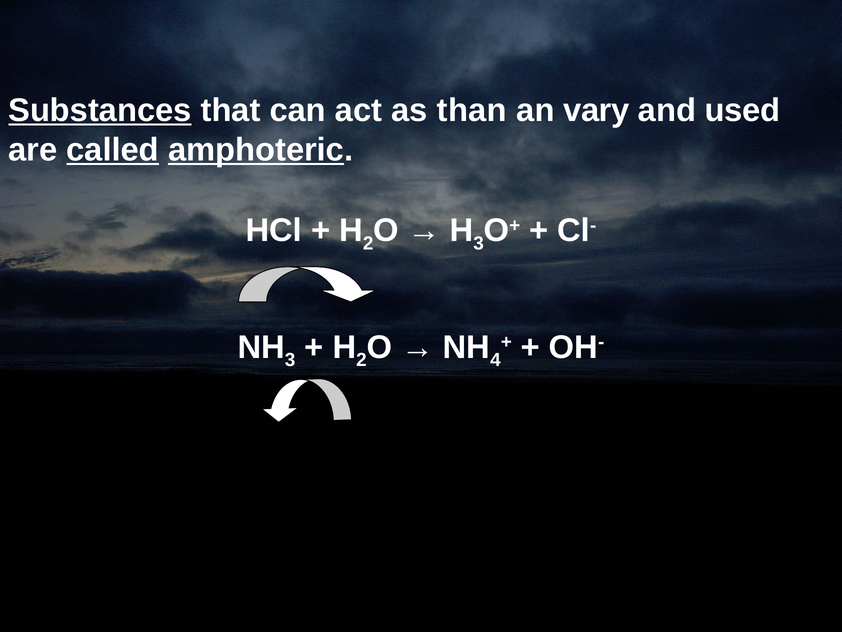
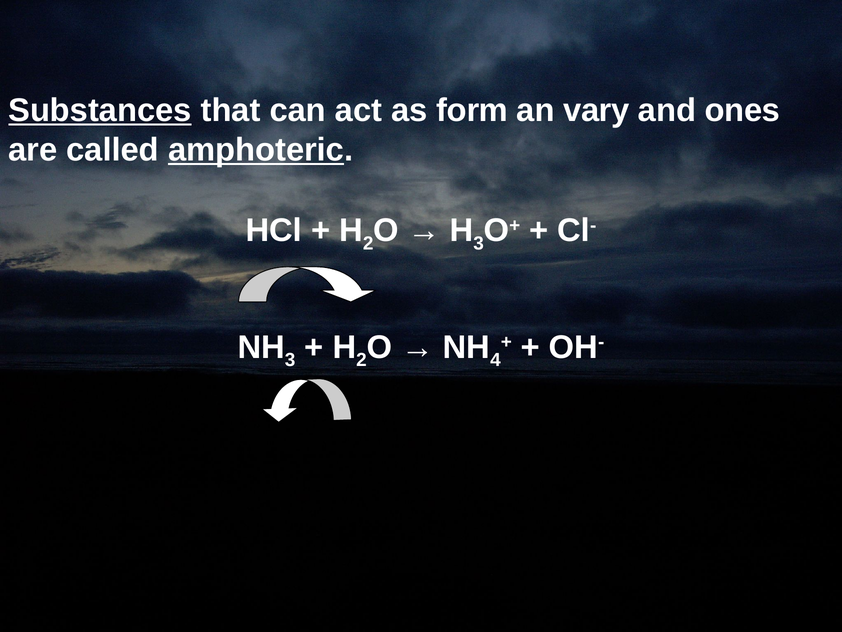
than: than -> form
used: used -> ones
called underline: present -> none
